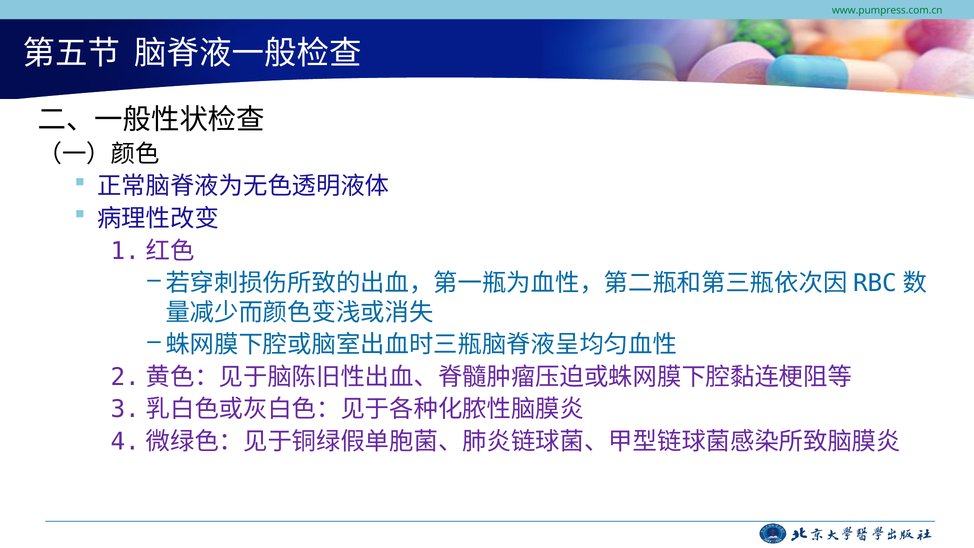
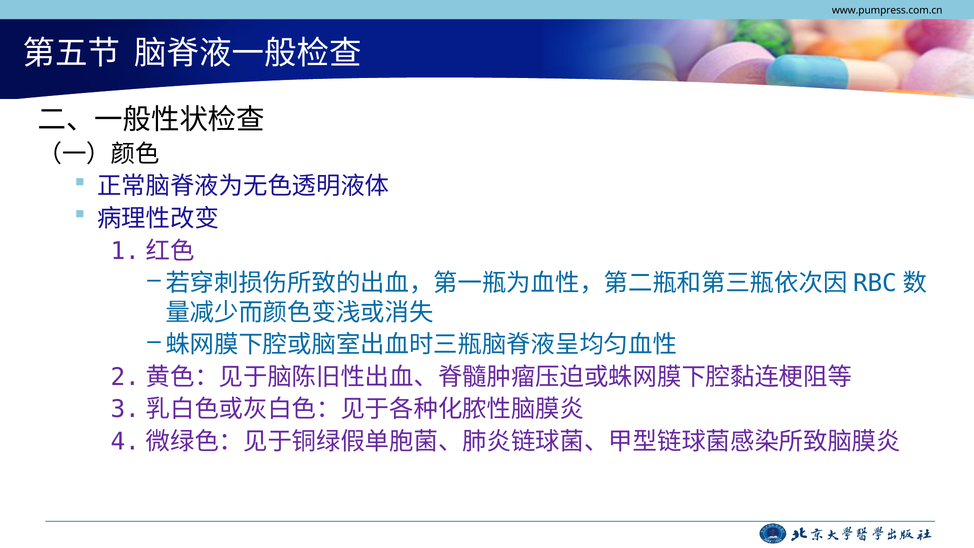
www.pumpress.com.cn colour: green -> black
